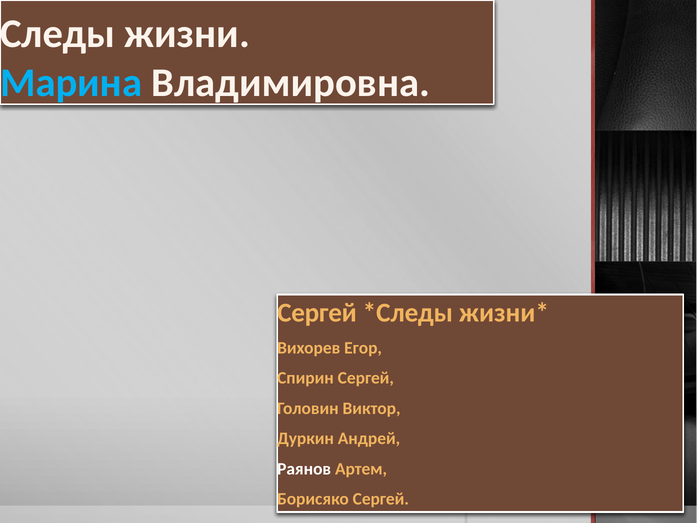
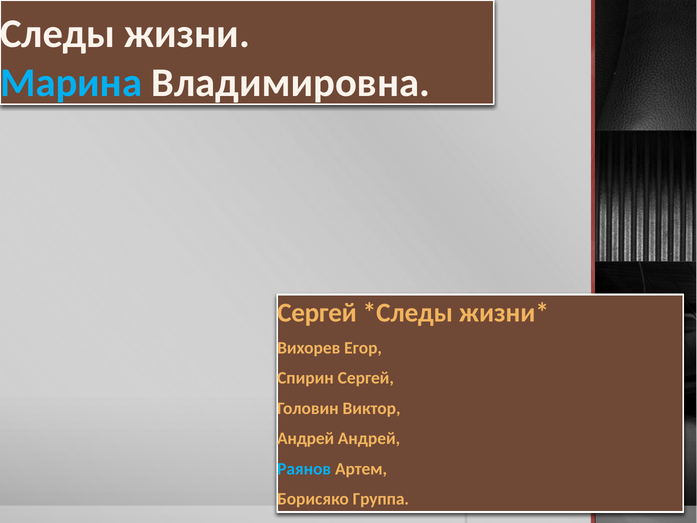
Дуркин at (306, 438): Дуркин -> Андрей
Раянов colour: white -> light blue
Борисяко Сергей: Сергей -> Группа
